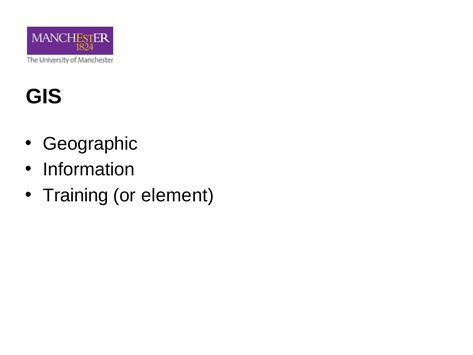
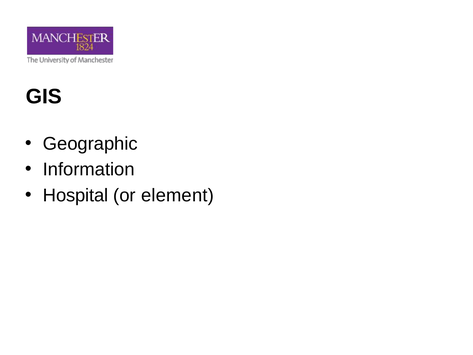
Training: Training -> Hospital
